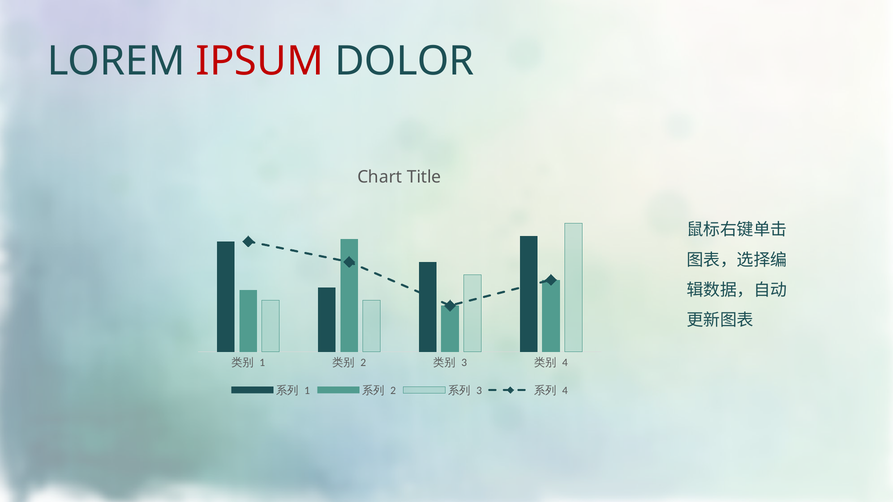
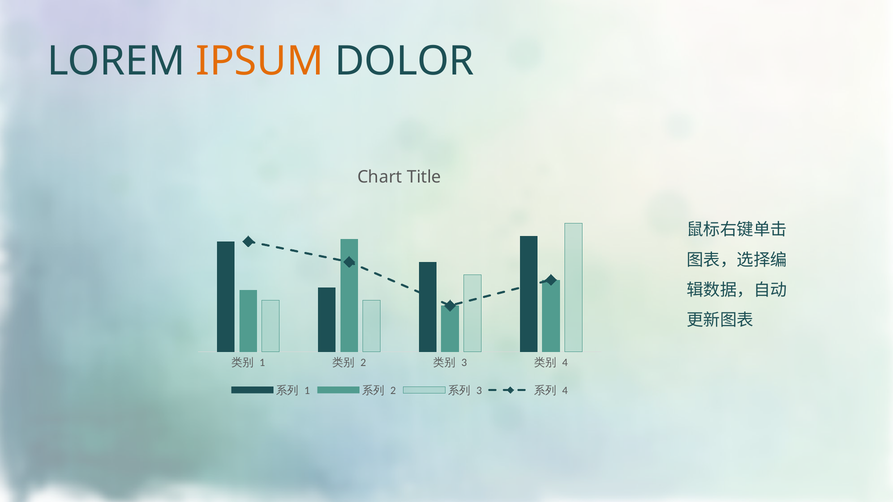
IPSUM colour: red -> orange
